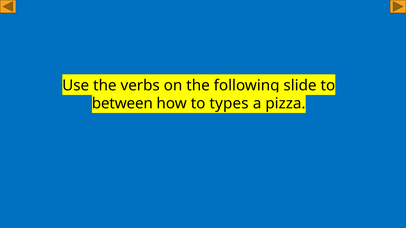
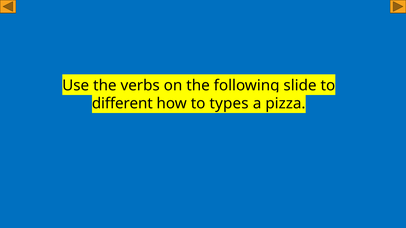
between: between -> different
